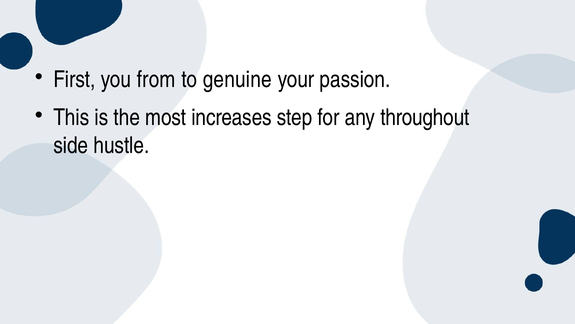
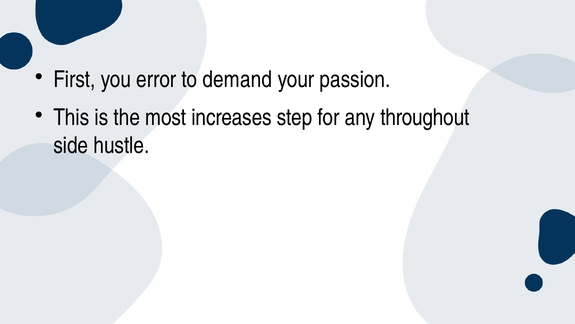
from: from -> error
genuine: genuine -> demand
